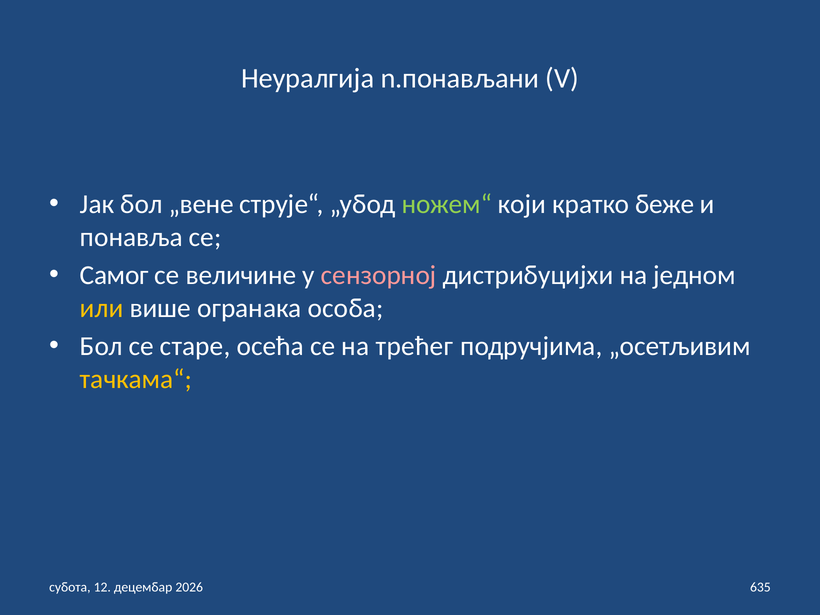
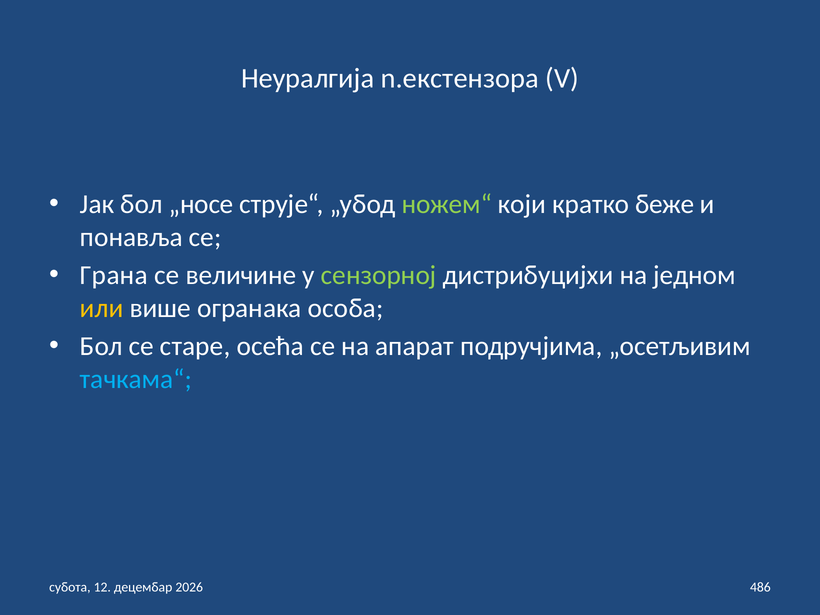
n.понављани: n.понављани -> n.екстензора
„вене: „вене -> „носе
Самог: Самог -> Грана
сензорној colour: pink -> light green
трећег: трећег -> апарат
тачкама“ colour: yellow -> light blue
635: 635 -> 486
